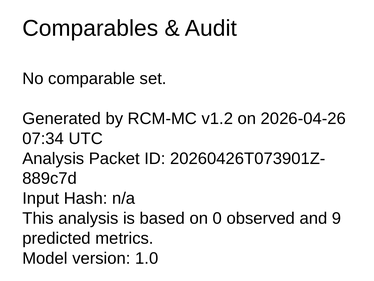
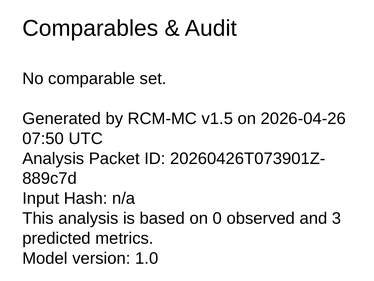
v1.2: v1.2 -> v1.5
07:34: 07:34 -> 07:50
9: 9 -> 3
